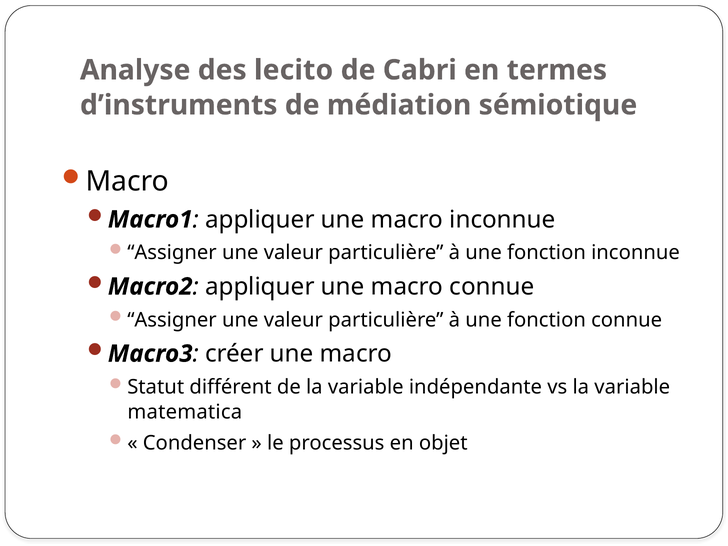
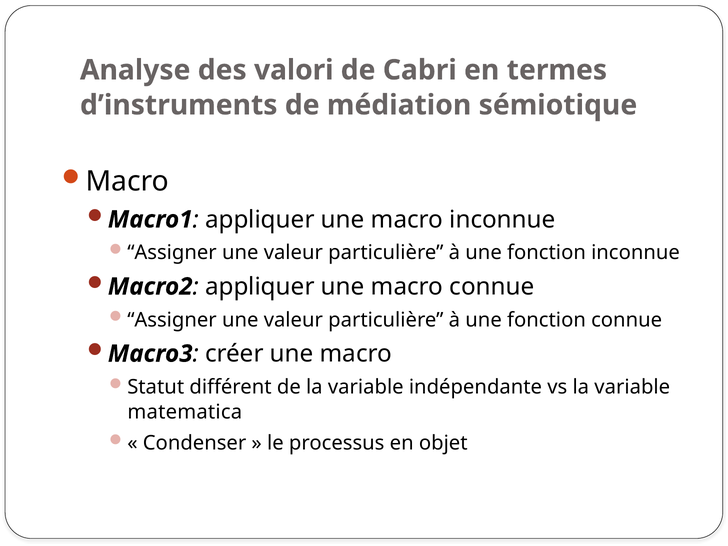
lecito: lecito -> valori
